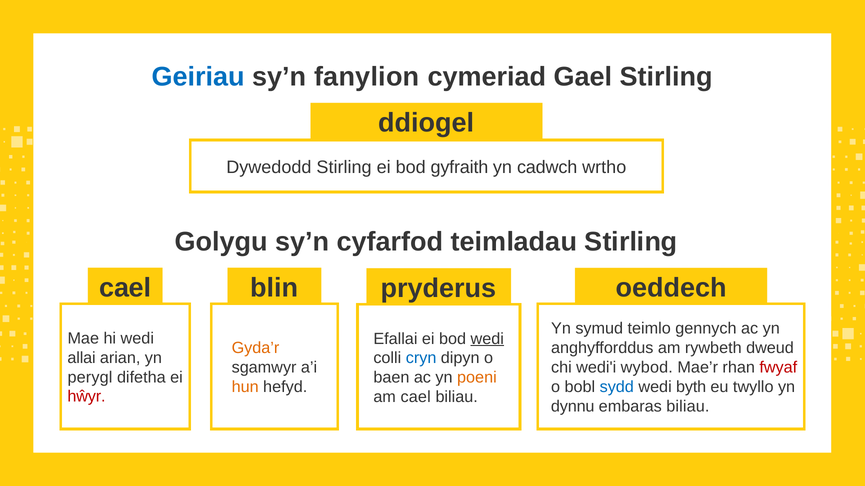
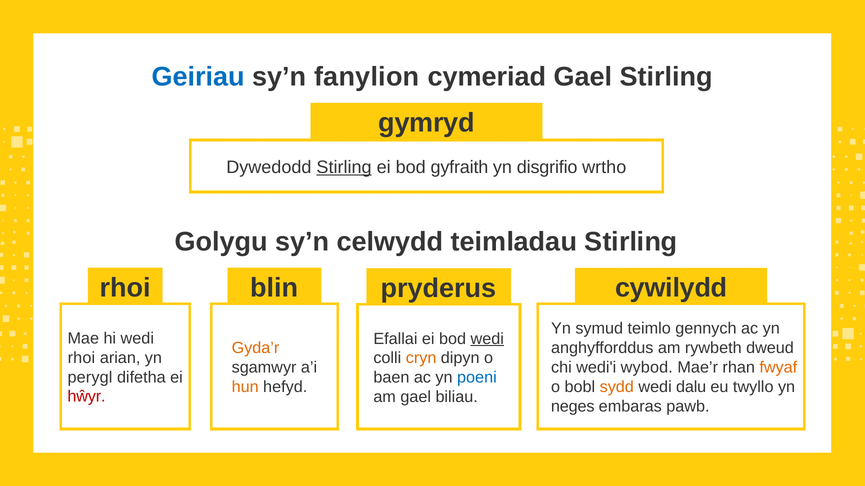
ddiogel: ddiogel -> gymryd
Stirling at (344, 167) underline: none -> present
cadwch: cadwch -> disgrifio
cyfarfod: cyfarfod -> celwydd
cael at (125, 288): cael -> rhoi
oeddech: oeddech -> cywilydd
allai at (82, 358): allai -> rhoi
cryn colour: blue -> orange
fwyaf colour: red -> orange
poeni colour: orange -> blue
sydd colour: blue -> orange
byth: byth -> dalu
am cael: cael -> gael
dynnu: dynnu -> neges
embaras biliau: biliau -> pawb
